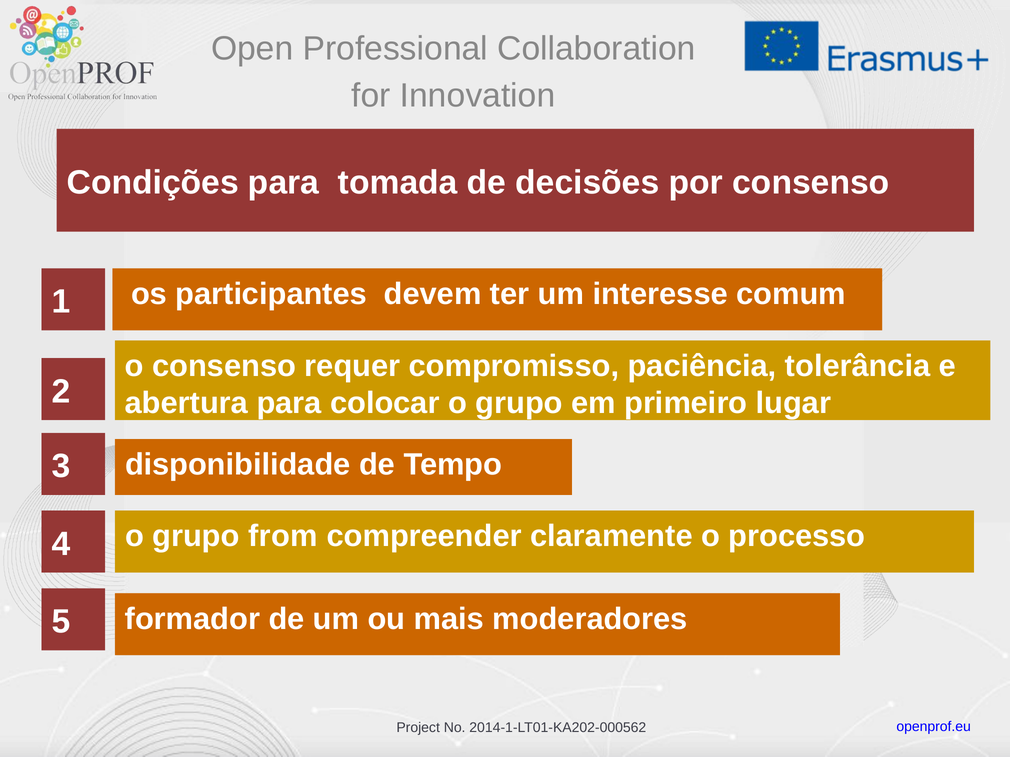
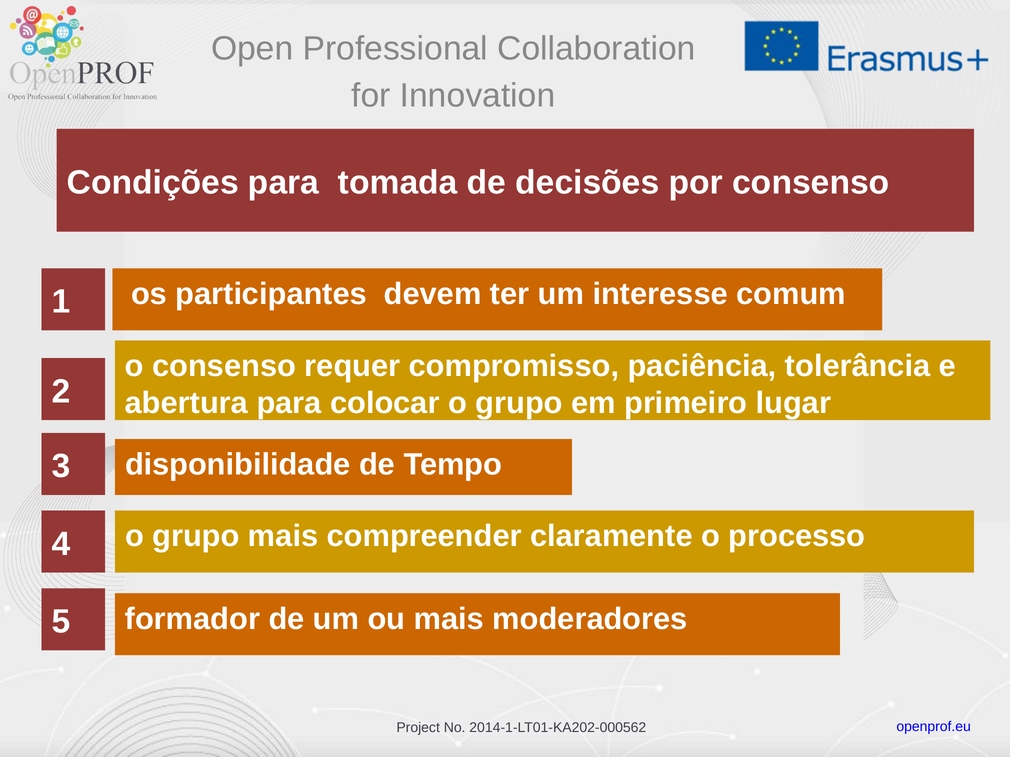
grupo from: from -> mais
